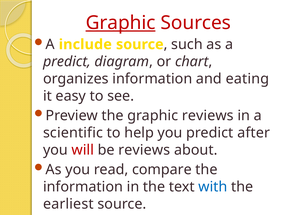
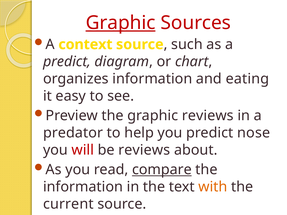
include: include -> context
scientific: scientific -> predator
after: after -> nose
compare underline: none -> present
with colour: blue -> orange
earliest: earliest -> current
